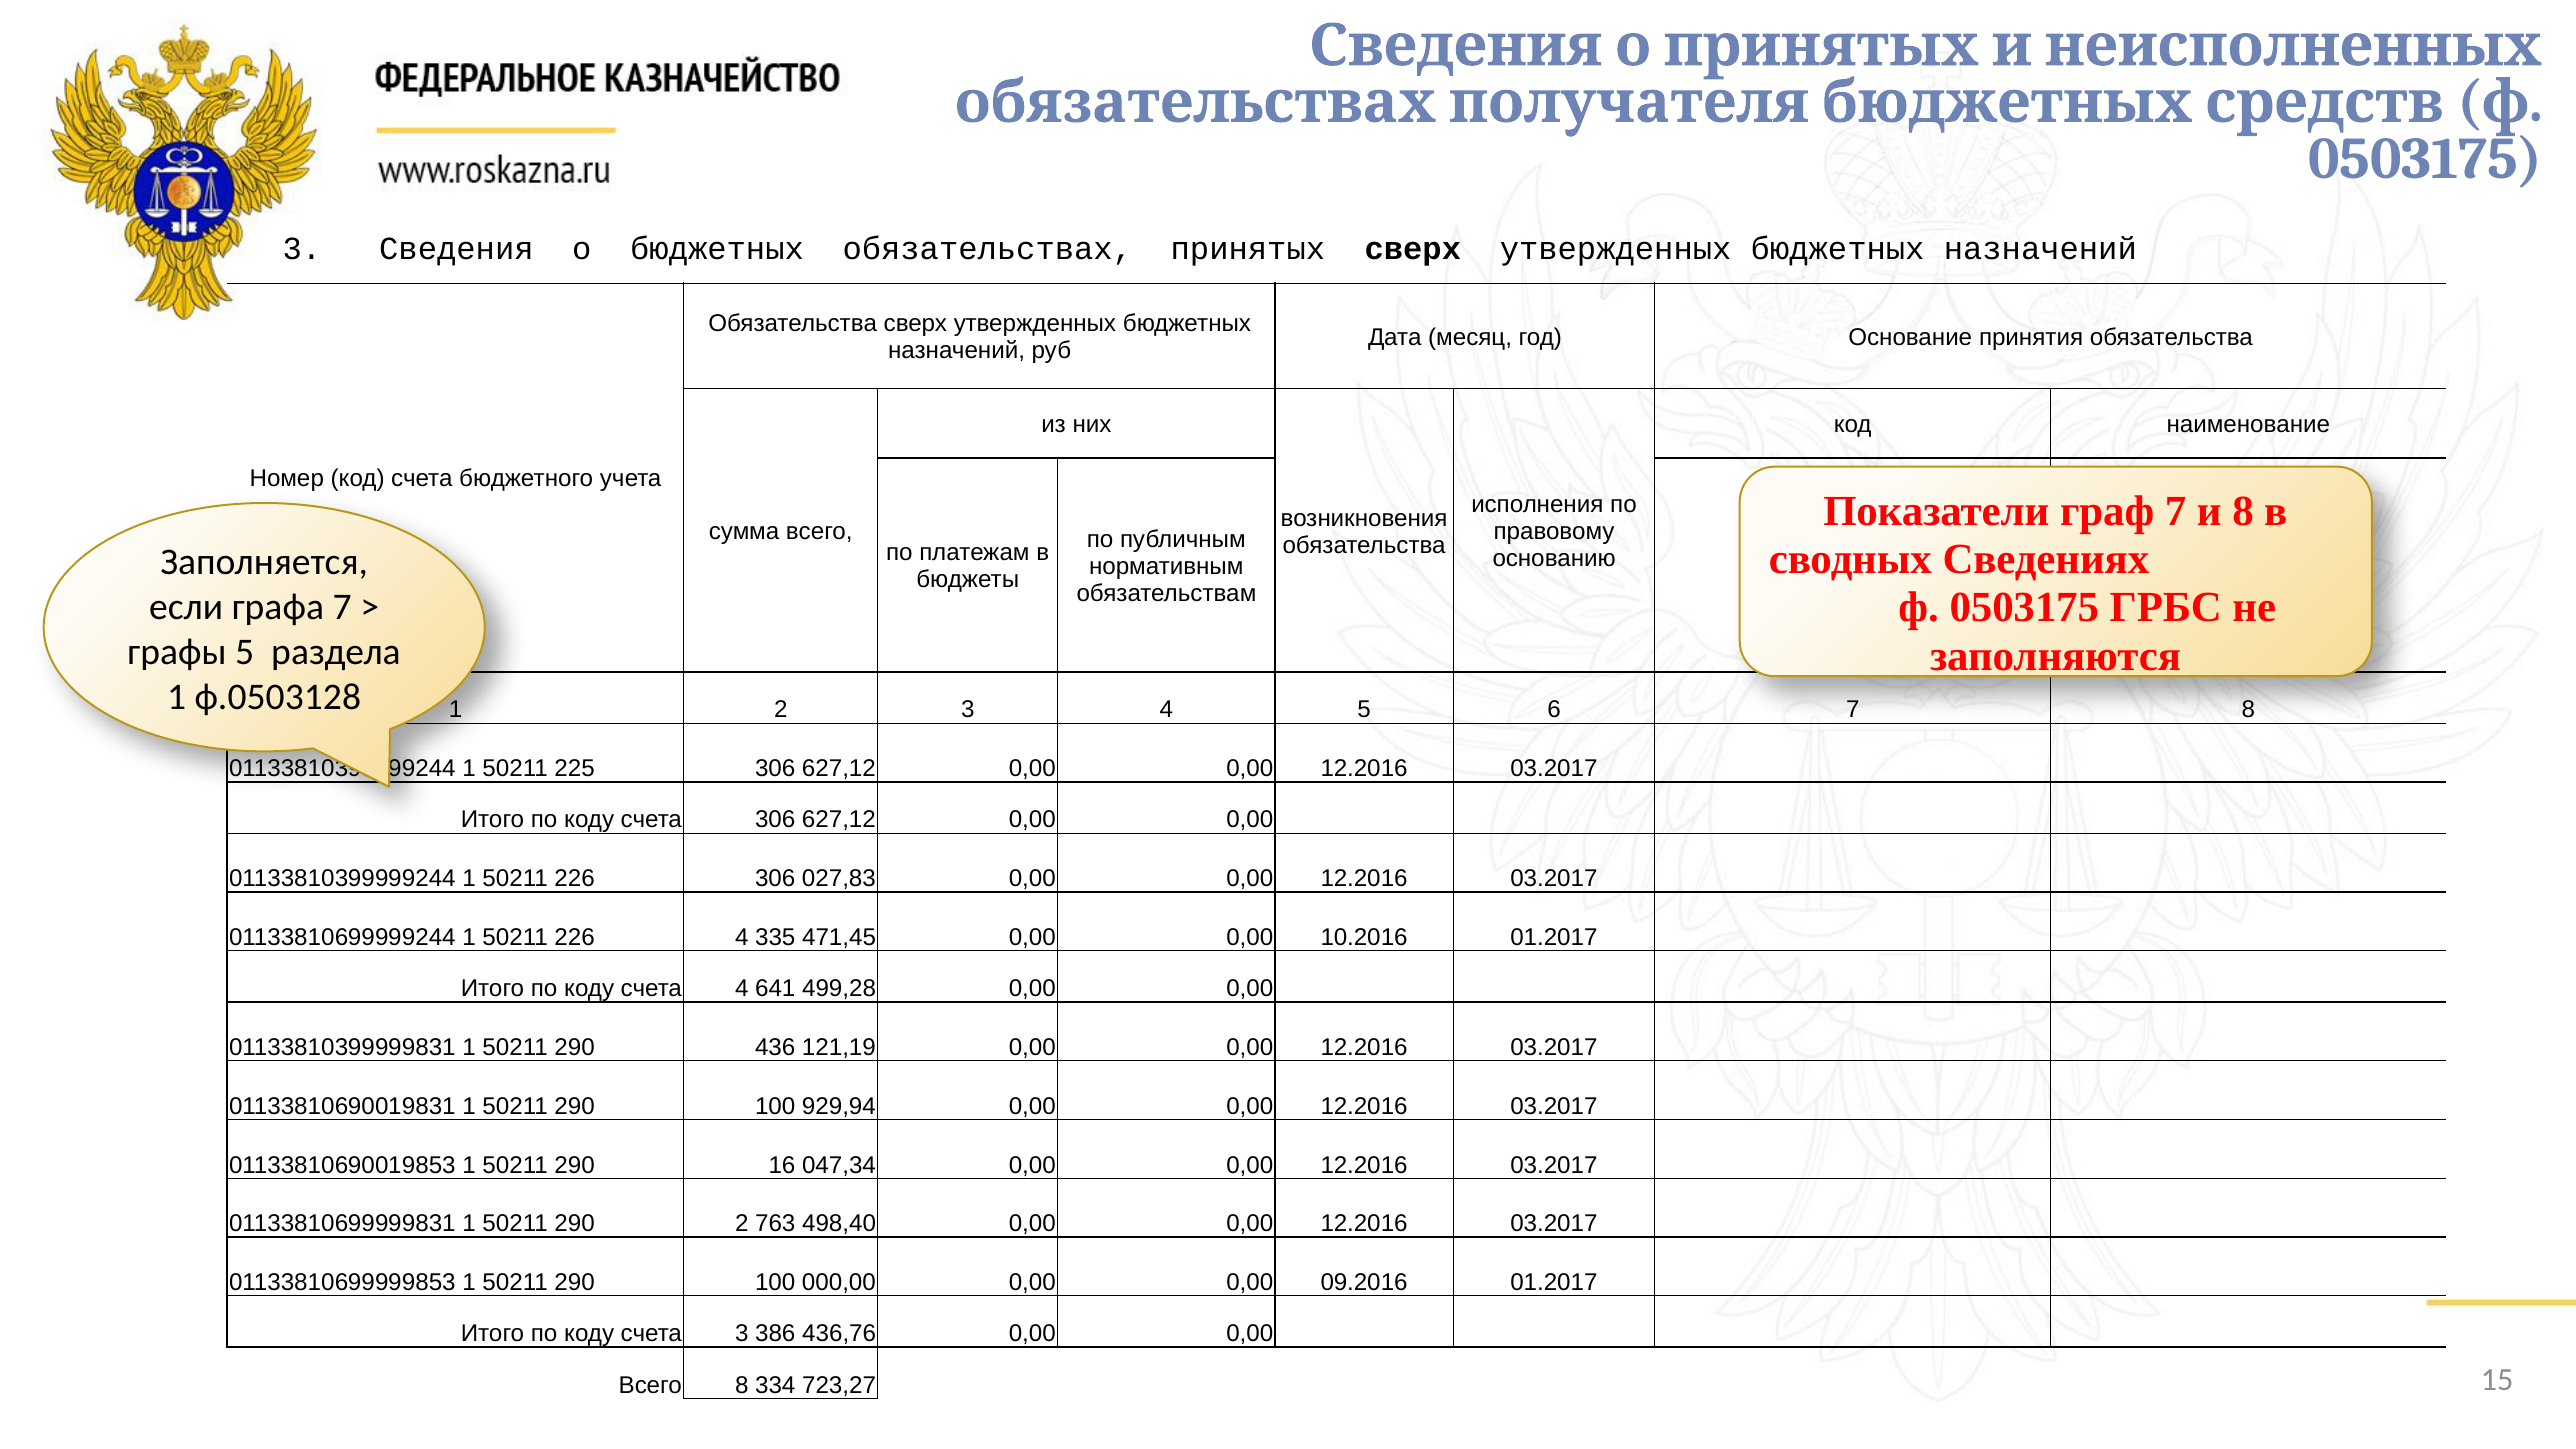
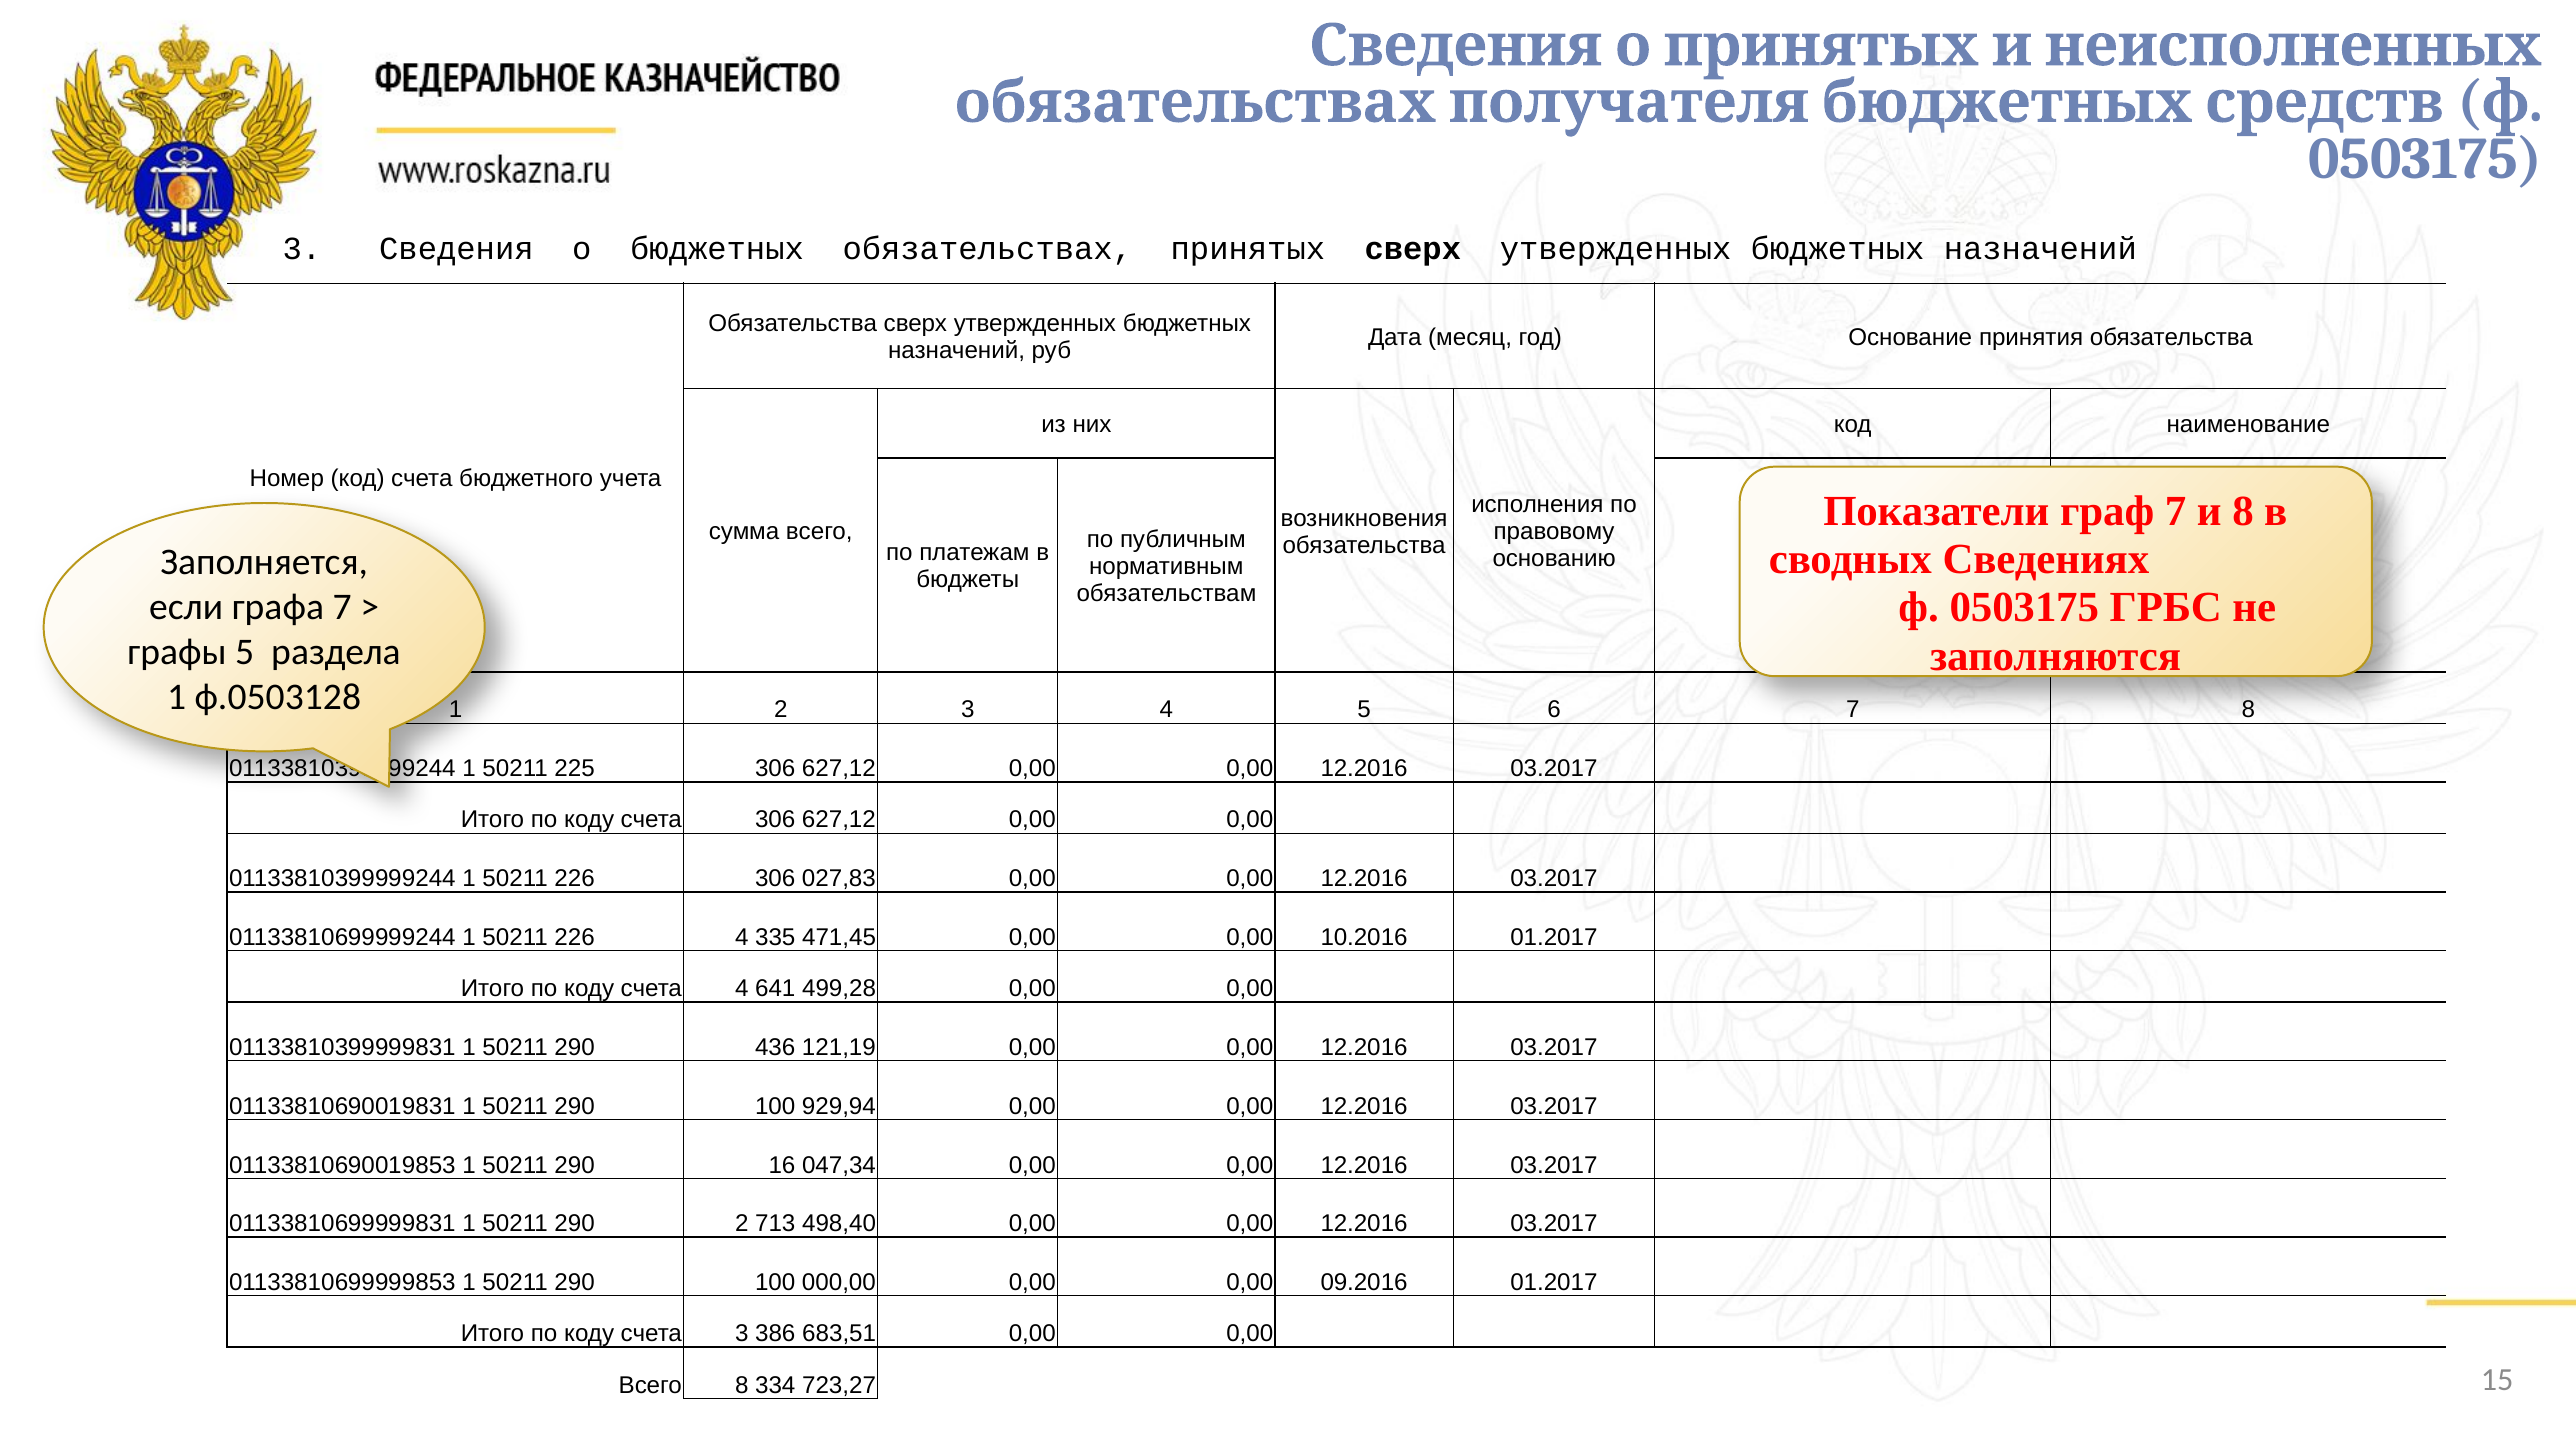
763: 763 -> 713
436,76: 436,76 -> 683,51
